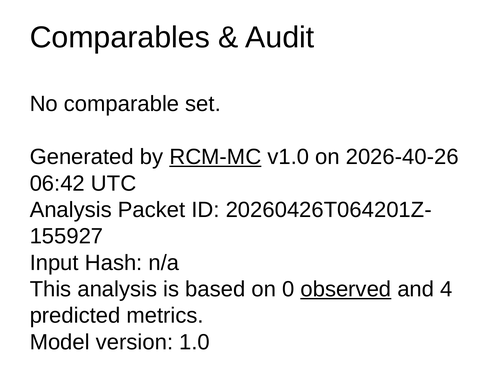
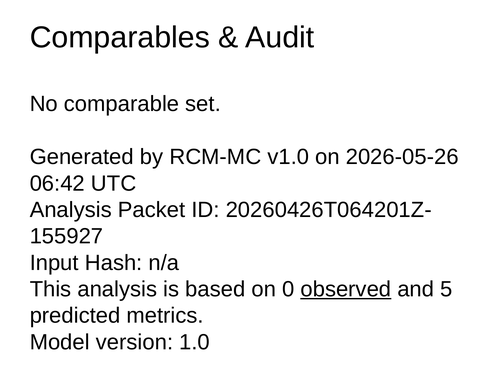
RCM-MC underline: present -> none
2026-40-26: 2026-40-26 -> 2026-05-26
4: 4 -> 5
